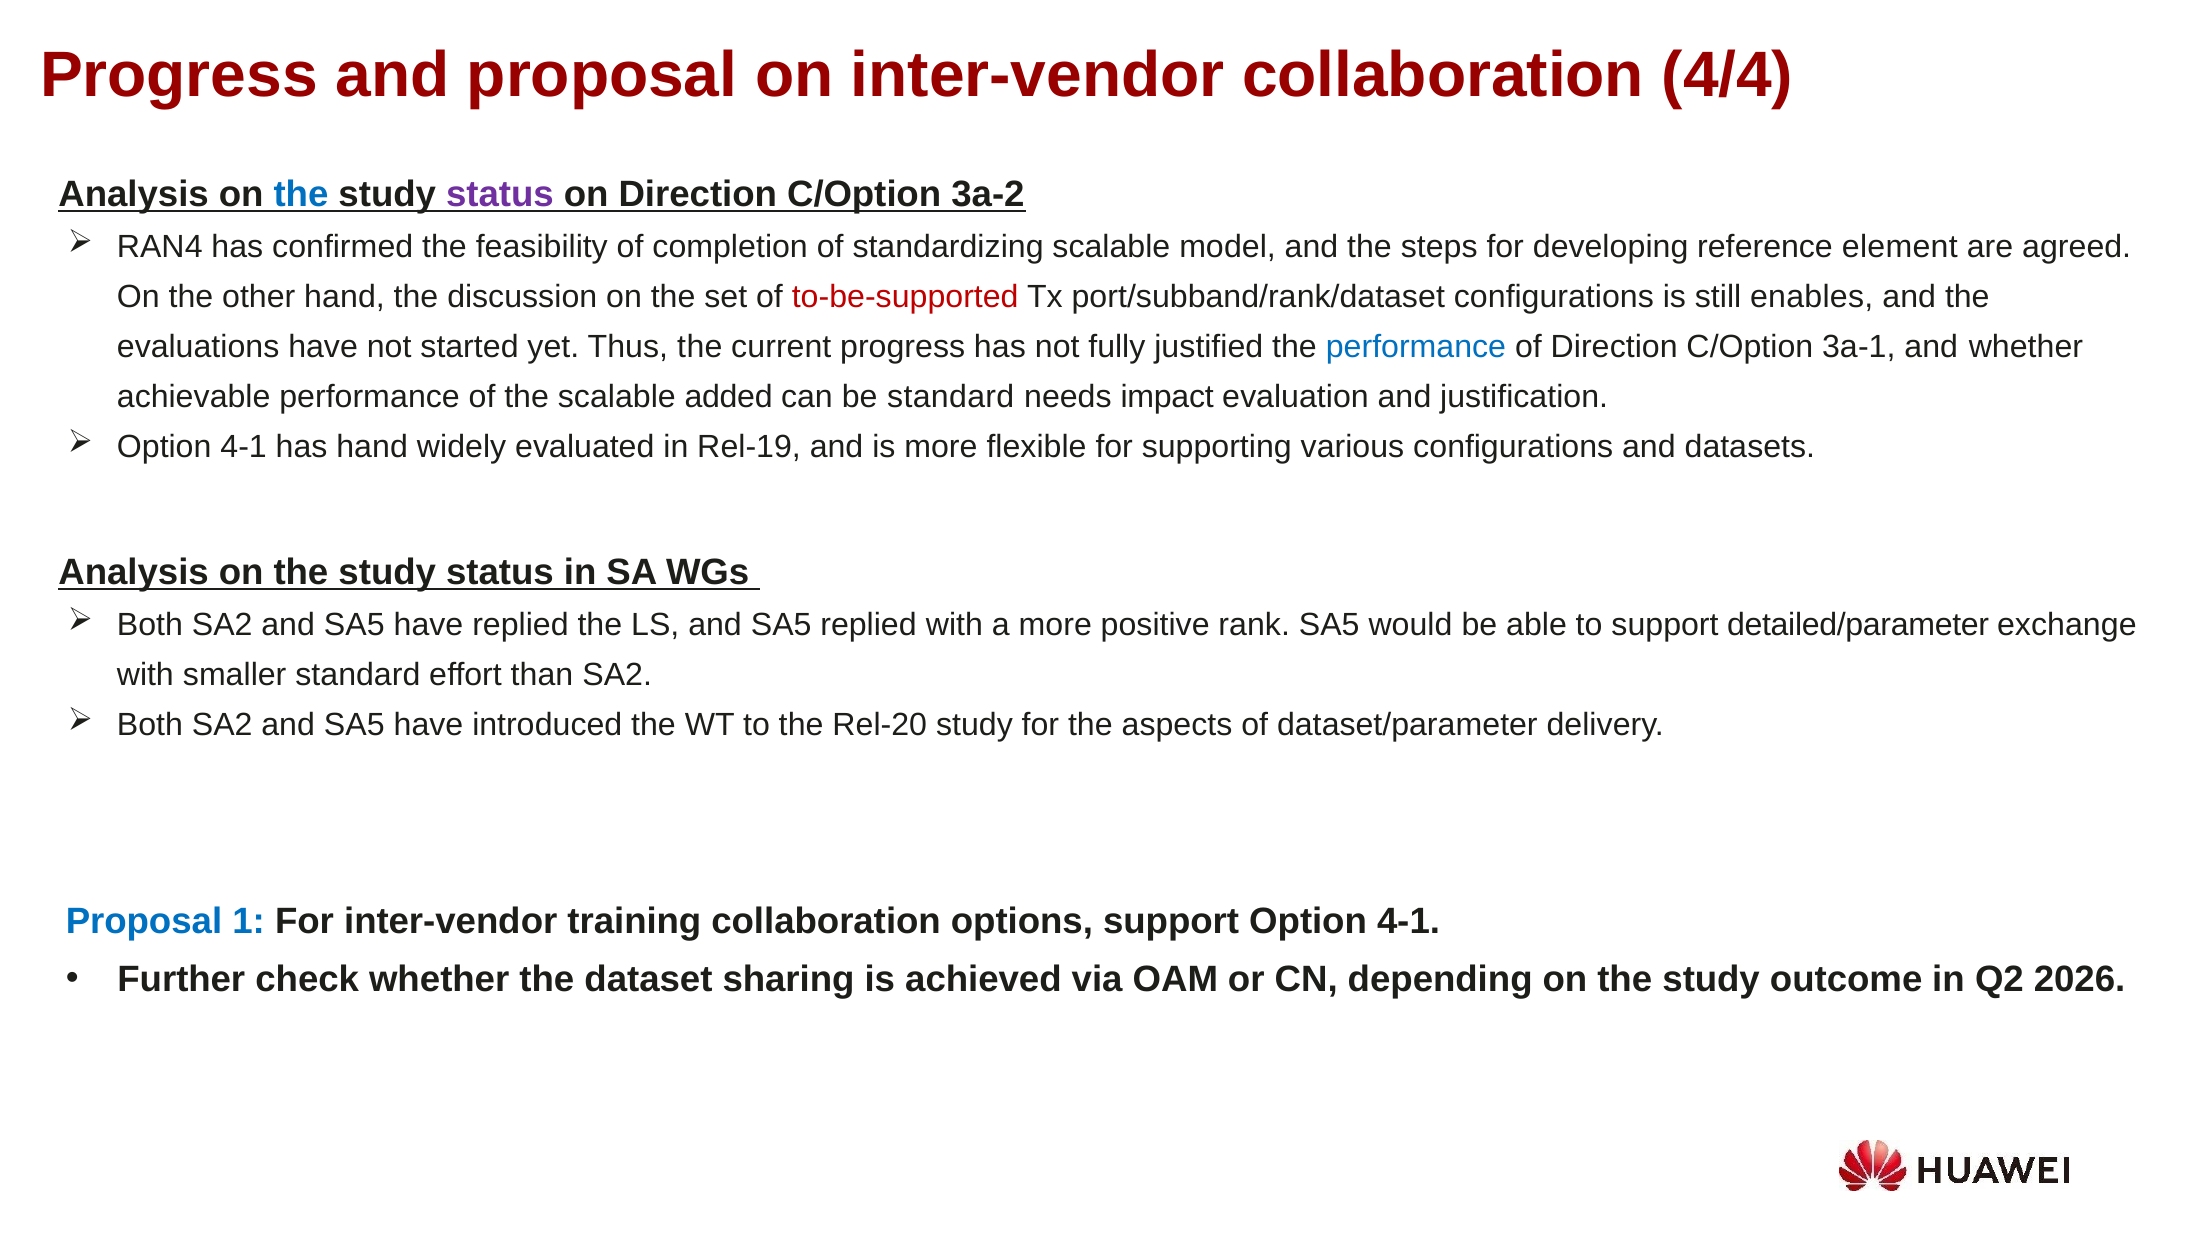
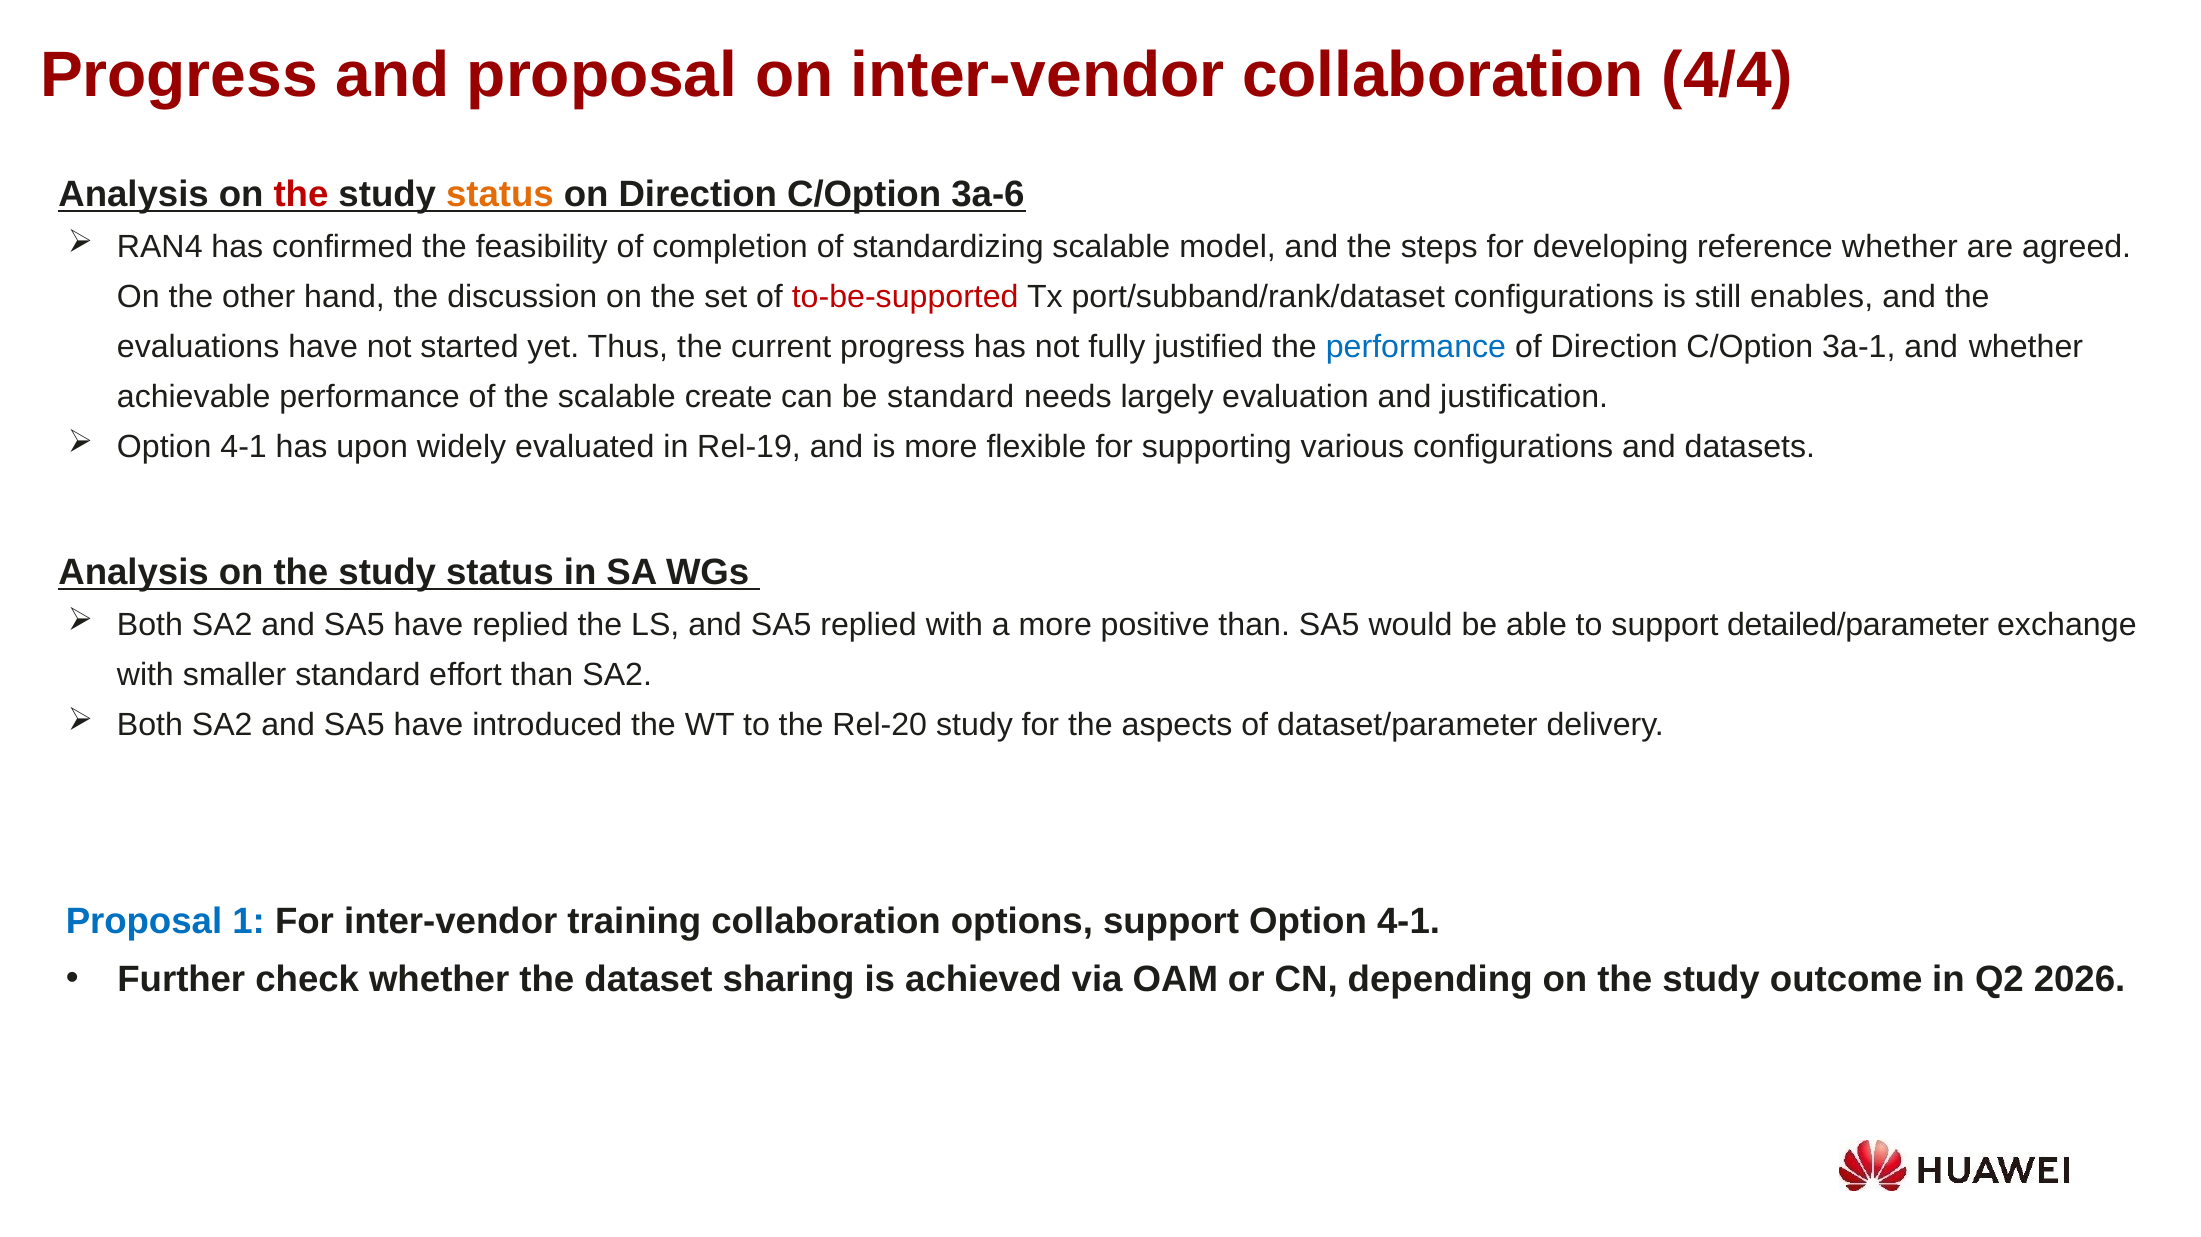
the at (301, 195) colour: blue -> red
status at (500, 195) colour: purple -> orange
3a-2: 3a-2 -> 3a-6
reference element: element -> whether
added: added -> create
impact: impact -> largely
has hand: hand -> upon
positive rank: rank -> than
